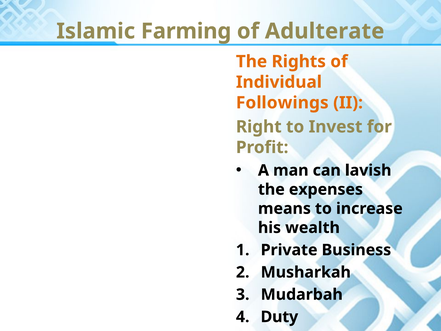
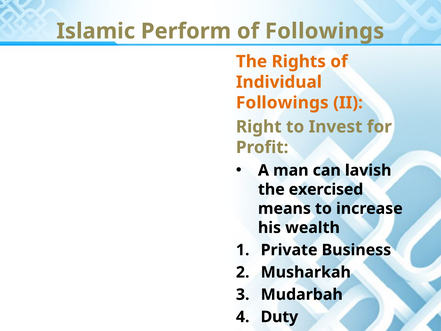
Farming: Farming -> Perform
of Adulterate: Adulterate -> Followings
expenses: expenses -> exercised
